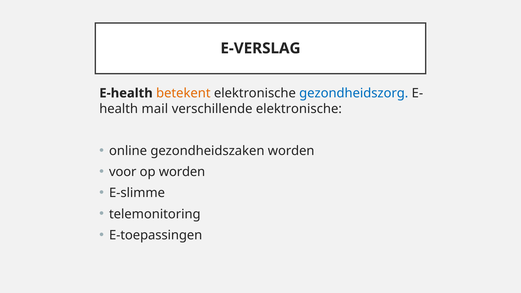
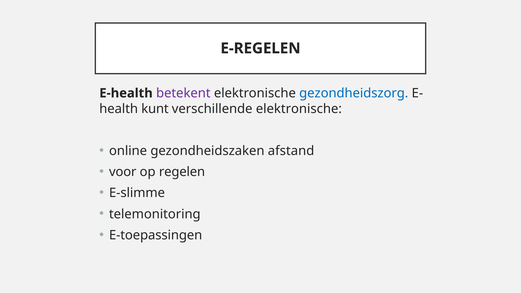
E-VERSLAG: E-VERSLAG -> E-REGELEN
betekent colour: orange -> purple
mail: mail -> kunt
gezondheidszaken worden: worden -> afstand
op worden: worden -> regelen
